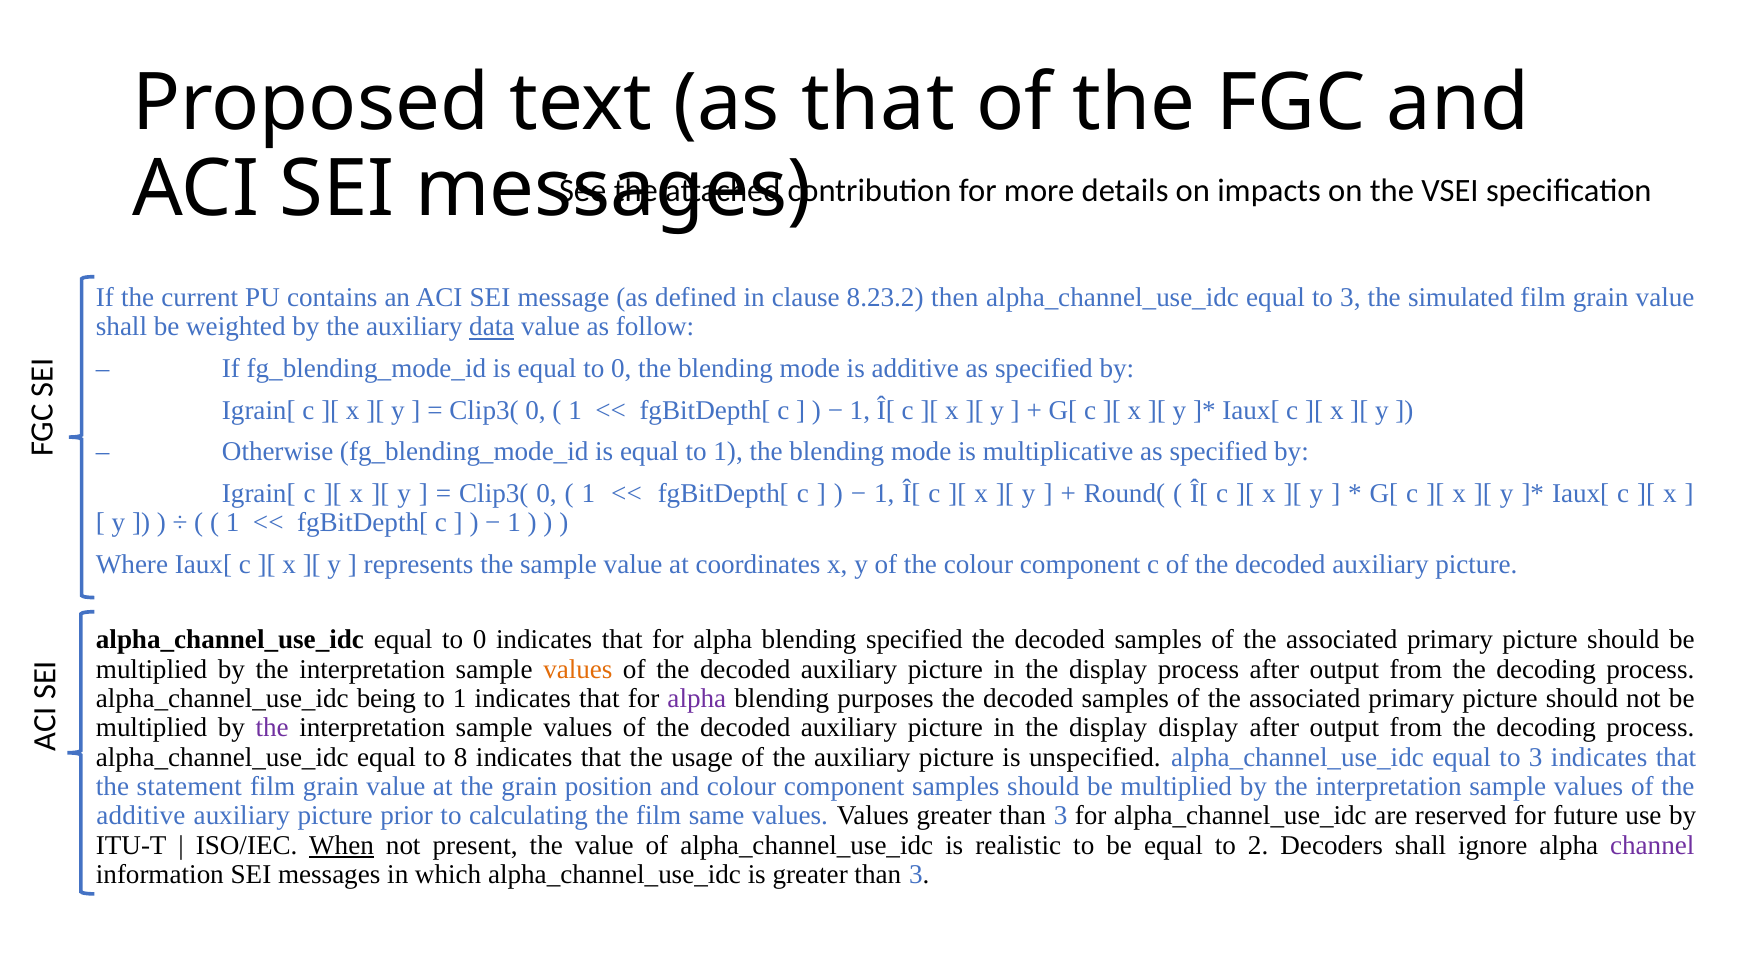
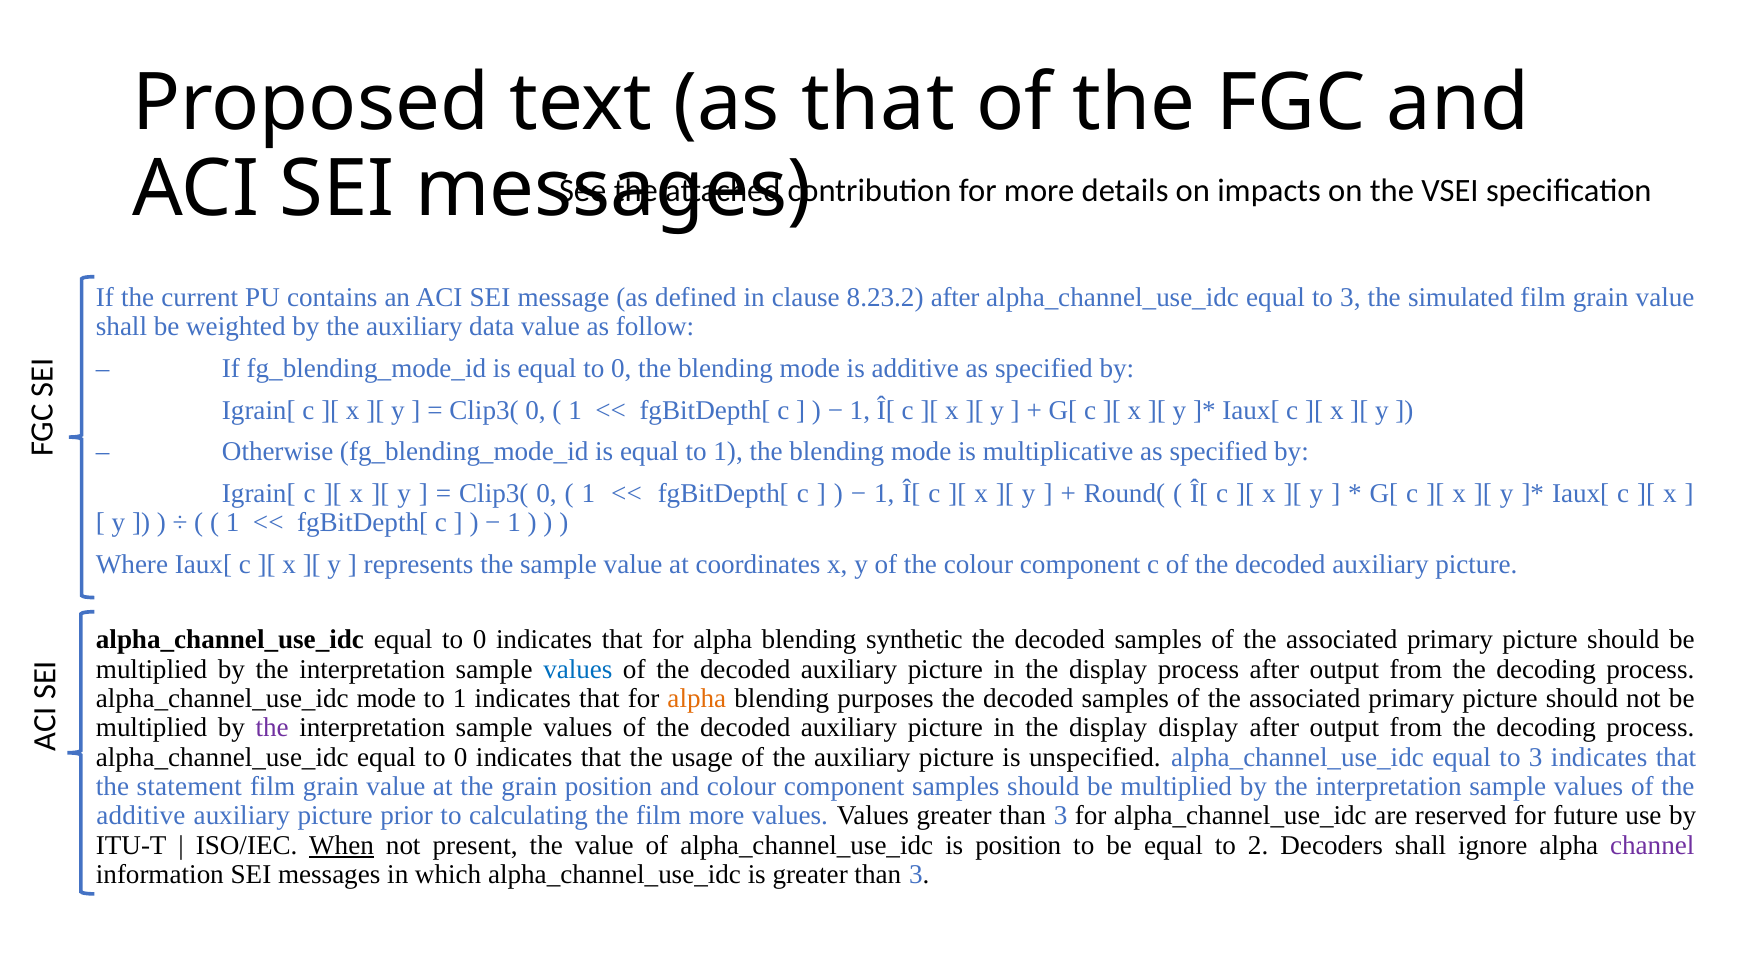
8.23.2 then: then -> after
data underline: present -> none
blending specified: specified -> synthetic
values at (578, 669) colour: orange -> blue
alpha_channel_use_idc being: being -> mode
alpha at (697, 699) colour: purple -> orange
8 at (461, 757): 8 -> 0
film same: same -> more
is realistic: realistic -> position
